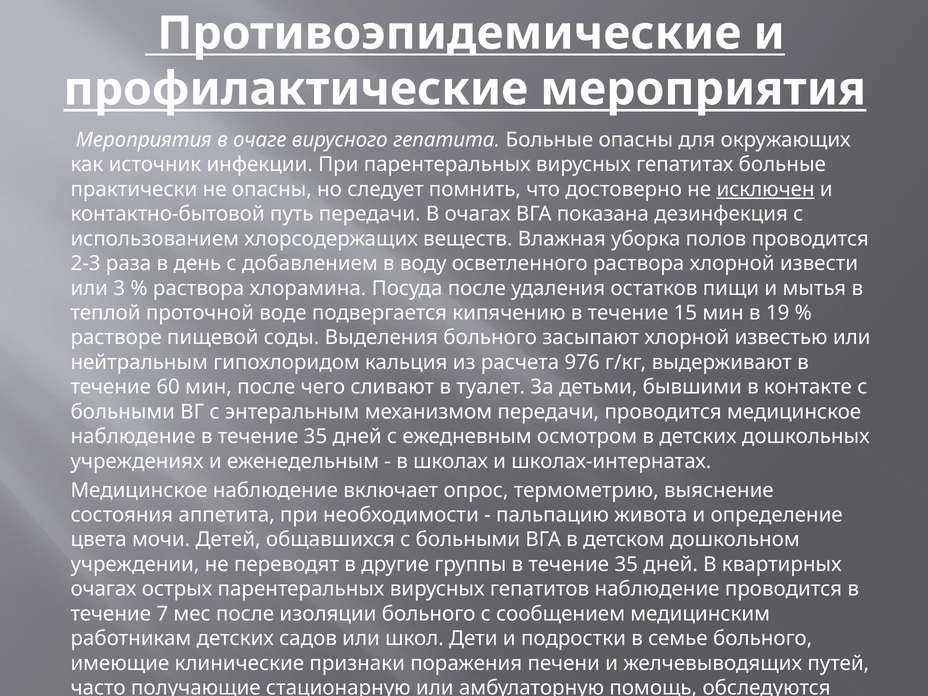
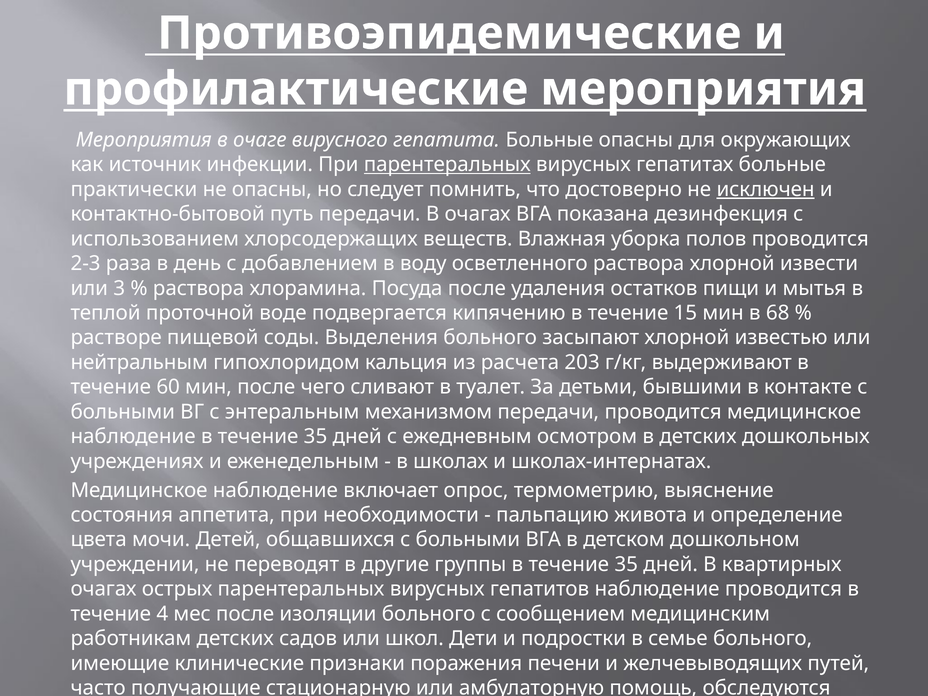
парентеральных at (447, 165) underline: none -> present
19: 19 -> 68
976: 976 -> 203
7: 7 -> 4
